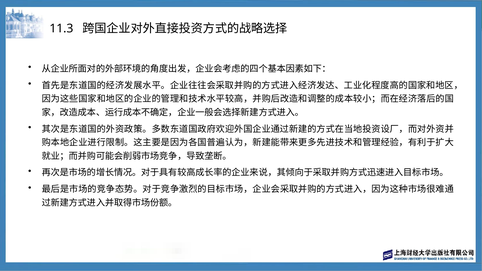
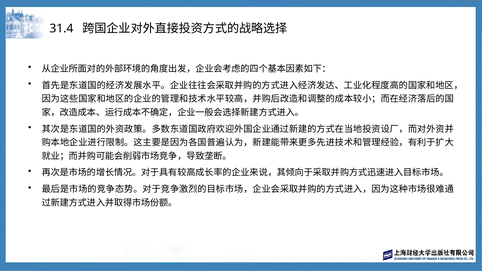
11.3: 11.3 -> 31.4
